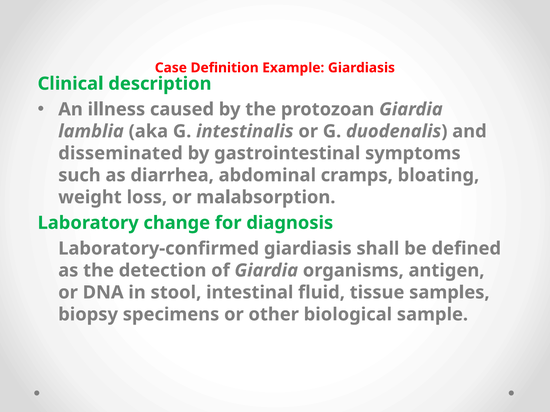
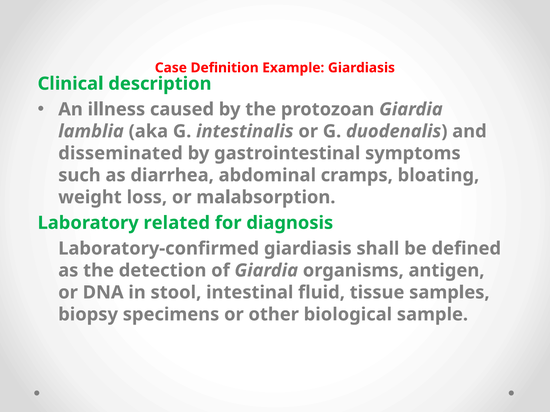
change: change -> related
